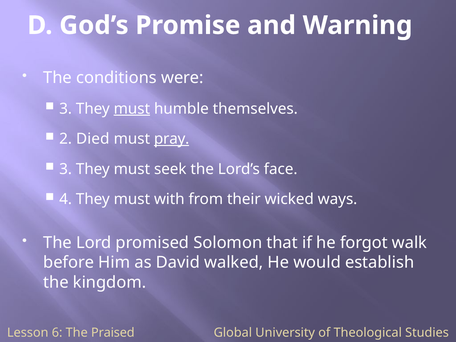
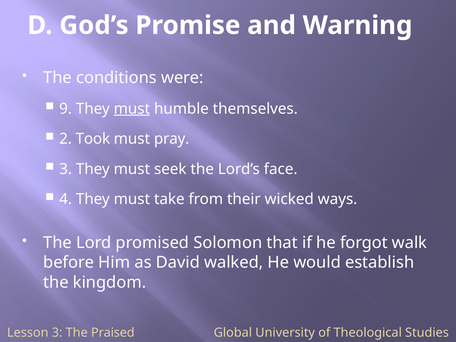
3 at (66, 109): 3 -> 9
Died: Died -> Took
pray underline: present -> none
with: with -> take
Lesson 6: 6 -> 3
